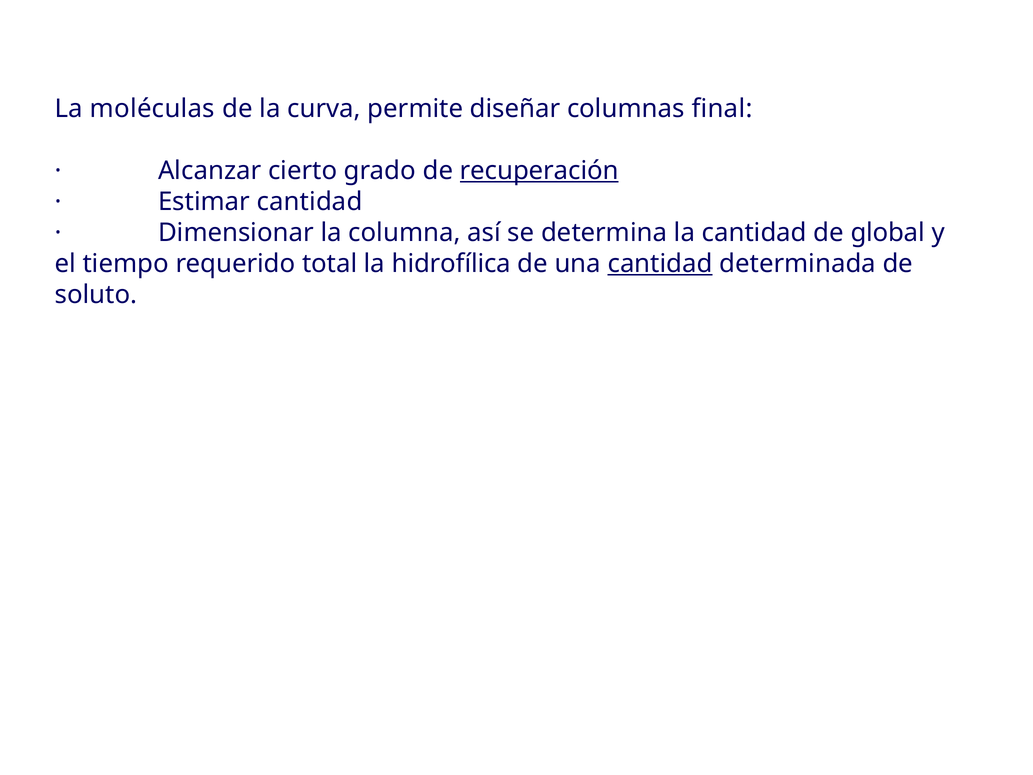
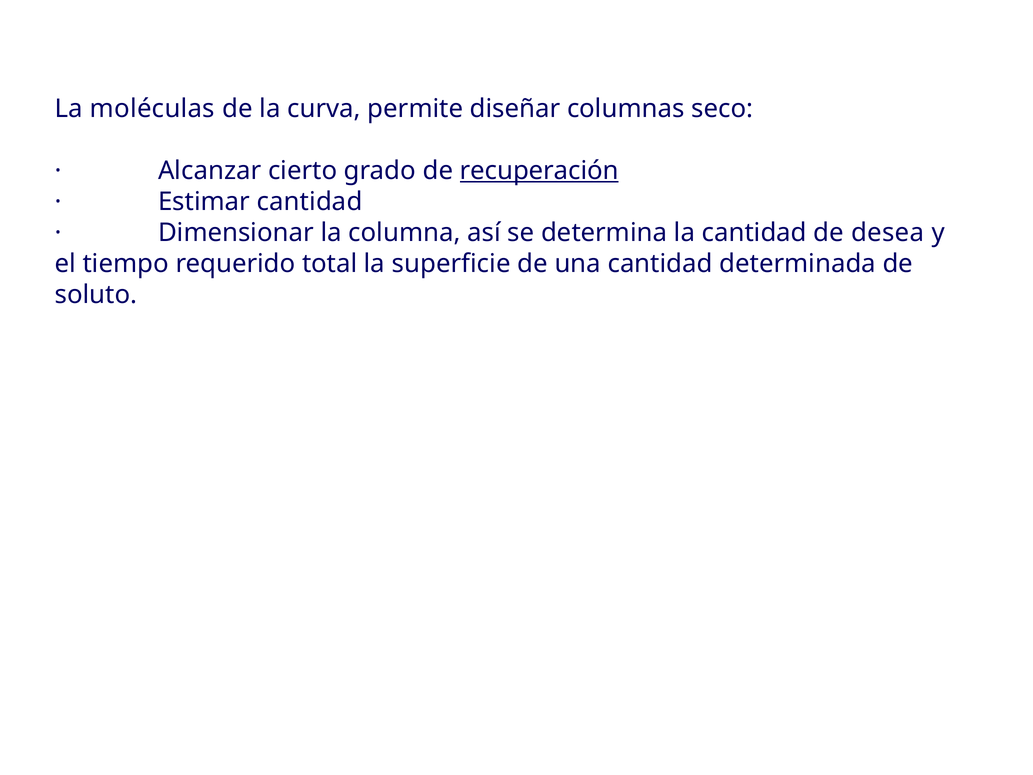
final: final -> seco
global: global -> desea
hidrofílica: hidrofílica -> superficie
cantidad at (660, 264) underline: present -> none
